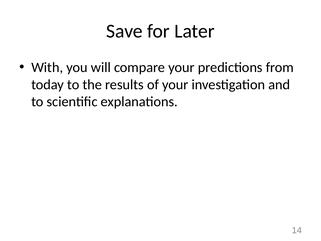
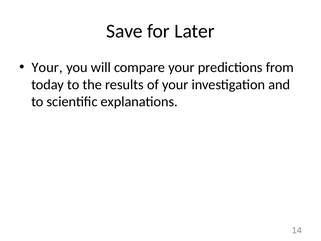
With at (47, 67): With -> Your
